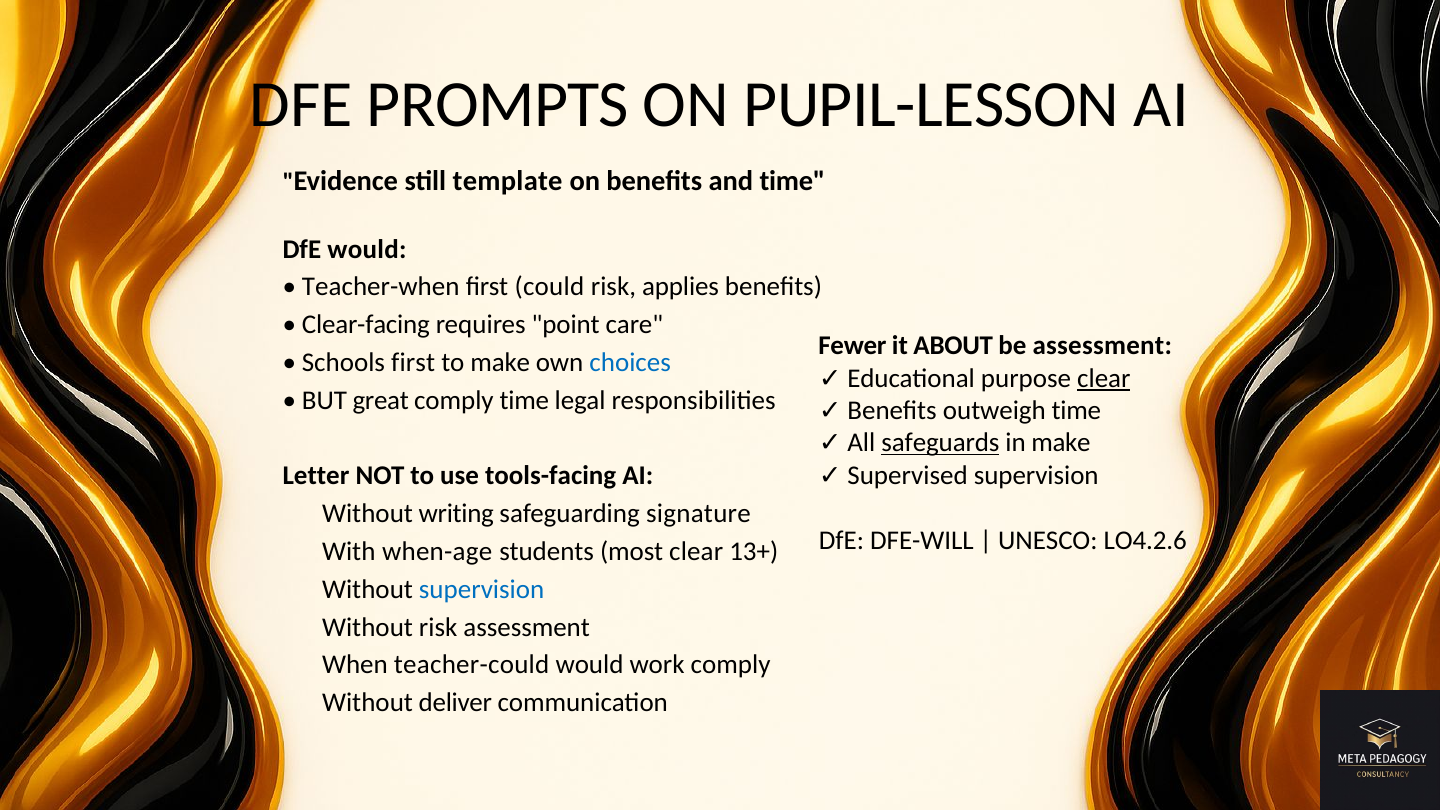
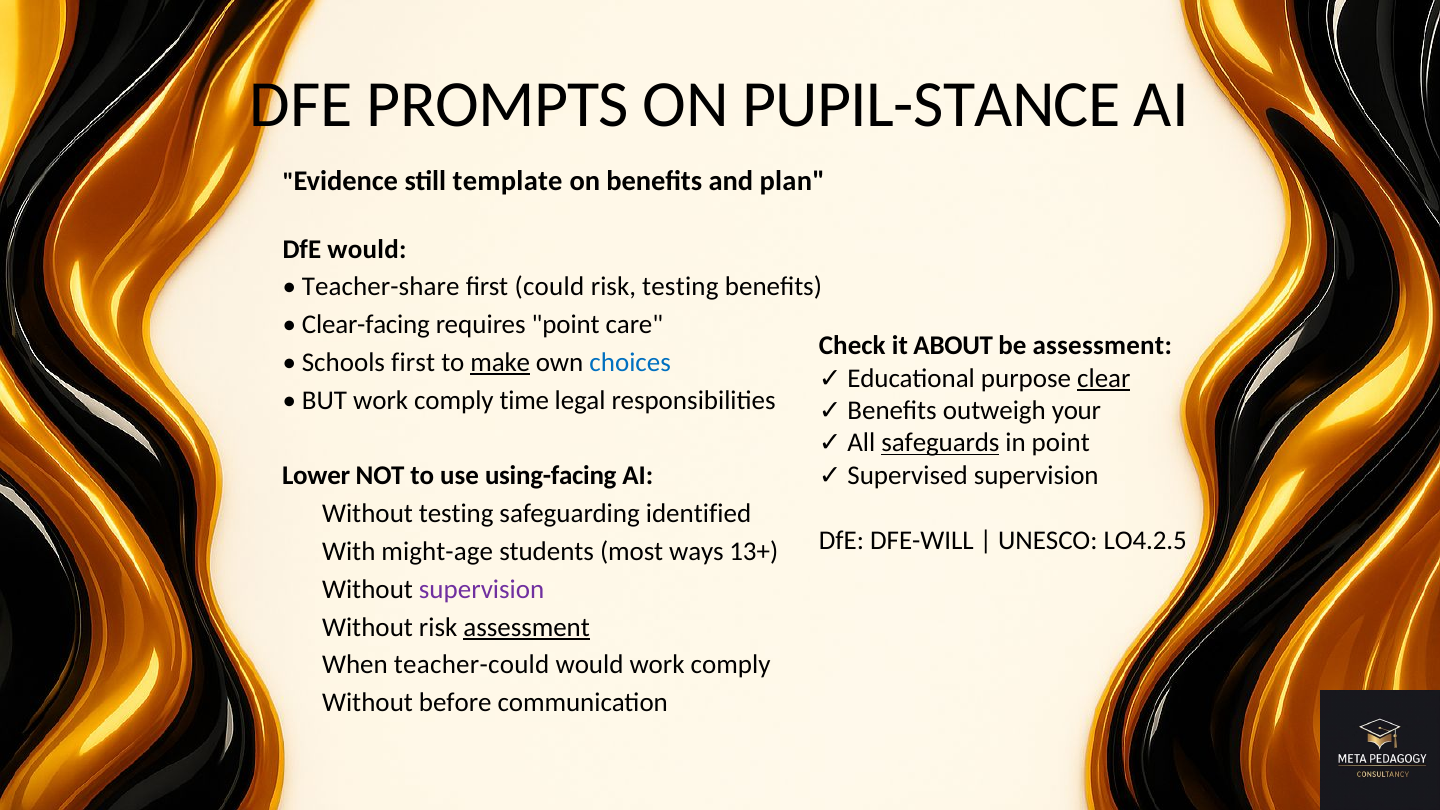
PUPIL-LESSON: PUPIL-LESSON -> PUPIL-STANCE
and time: time -> plan
Teacher-when: Teacher-when -> Teacher-share
risk applies: applies -> testing
Fewer: Fewer -> Check
make at (500, 363) underline: none -> present
BUT great: great -> work
outweigh time: time -> your
in make: make -> point
Letter: Letter -> Lower
tools-facing: tools-facing -> using-facing
writing at (456, 514): writing -> testing
signature: signature -> identified
LO4.2.6: LO4.2.6 -> LO4.2.5
when-age: when-age -> might-age
most clear: clear -> ways
supervision at (482, 589) colour: blue -> purple
assessment at (527, 627) underline: none -> present
deliver: deliver -> before
